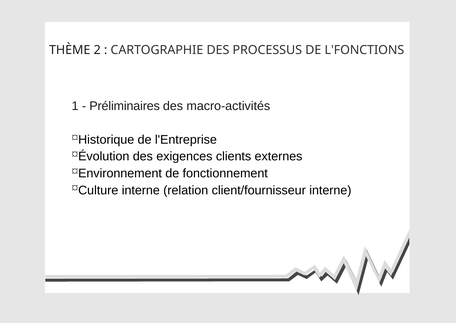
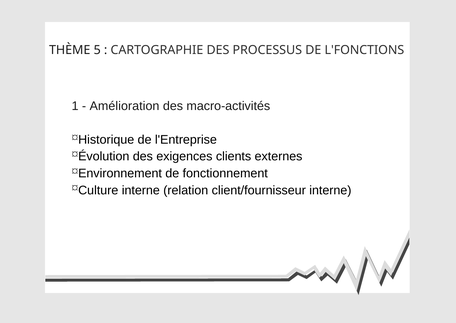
2: 2 -> 5
Préliminaires: Préliminaires -> Amélioration
